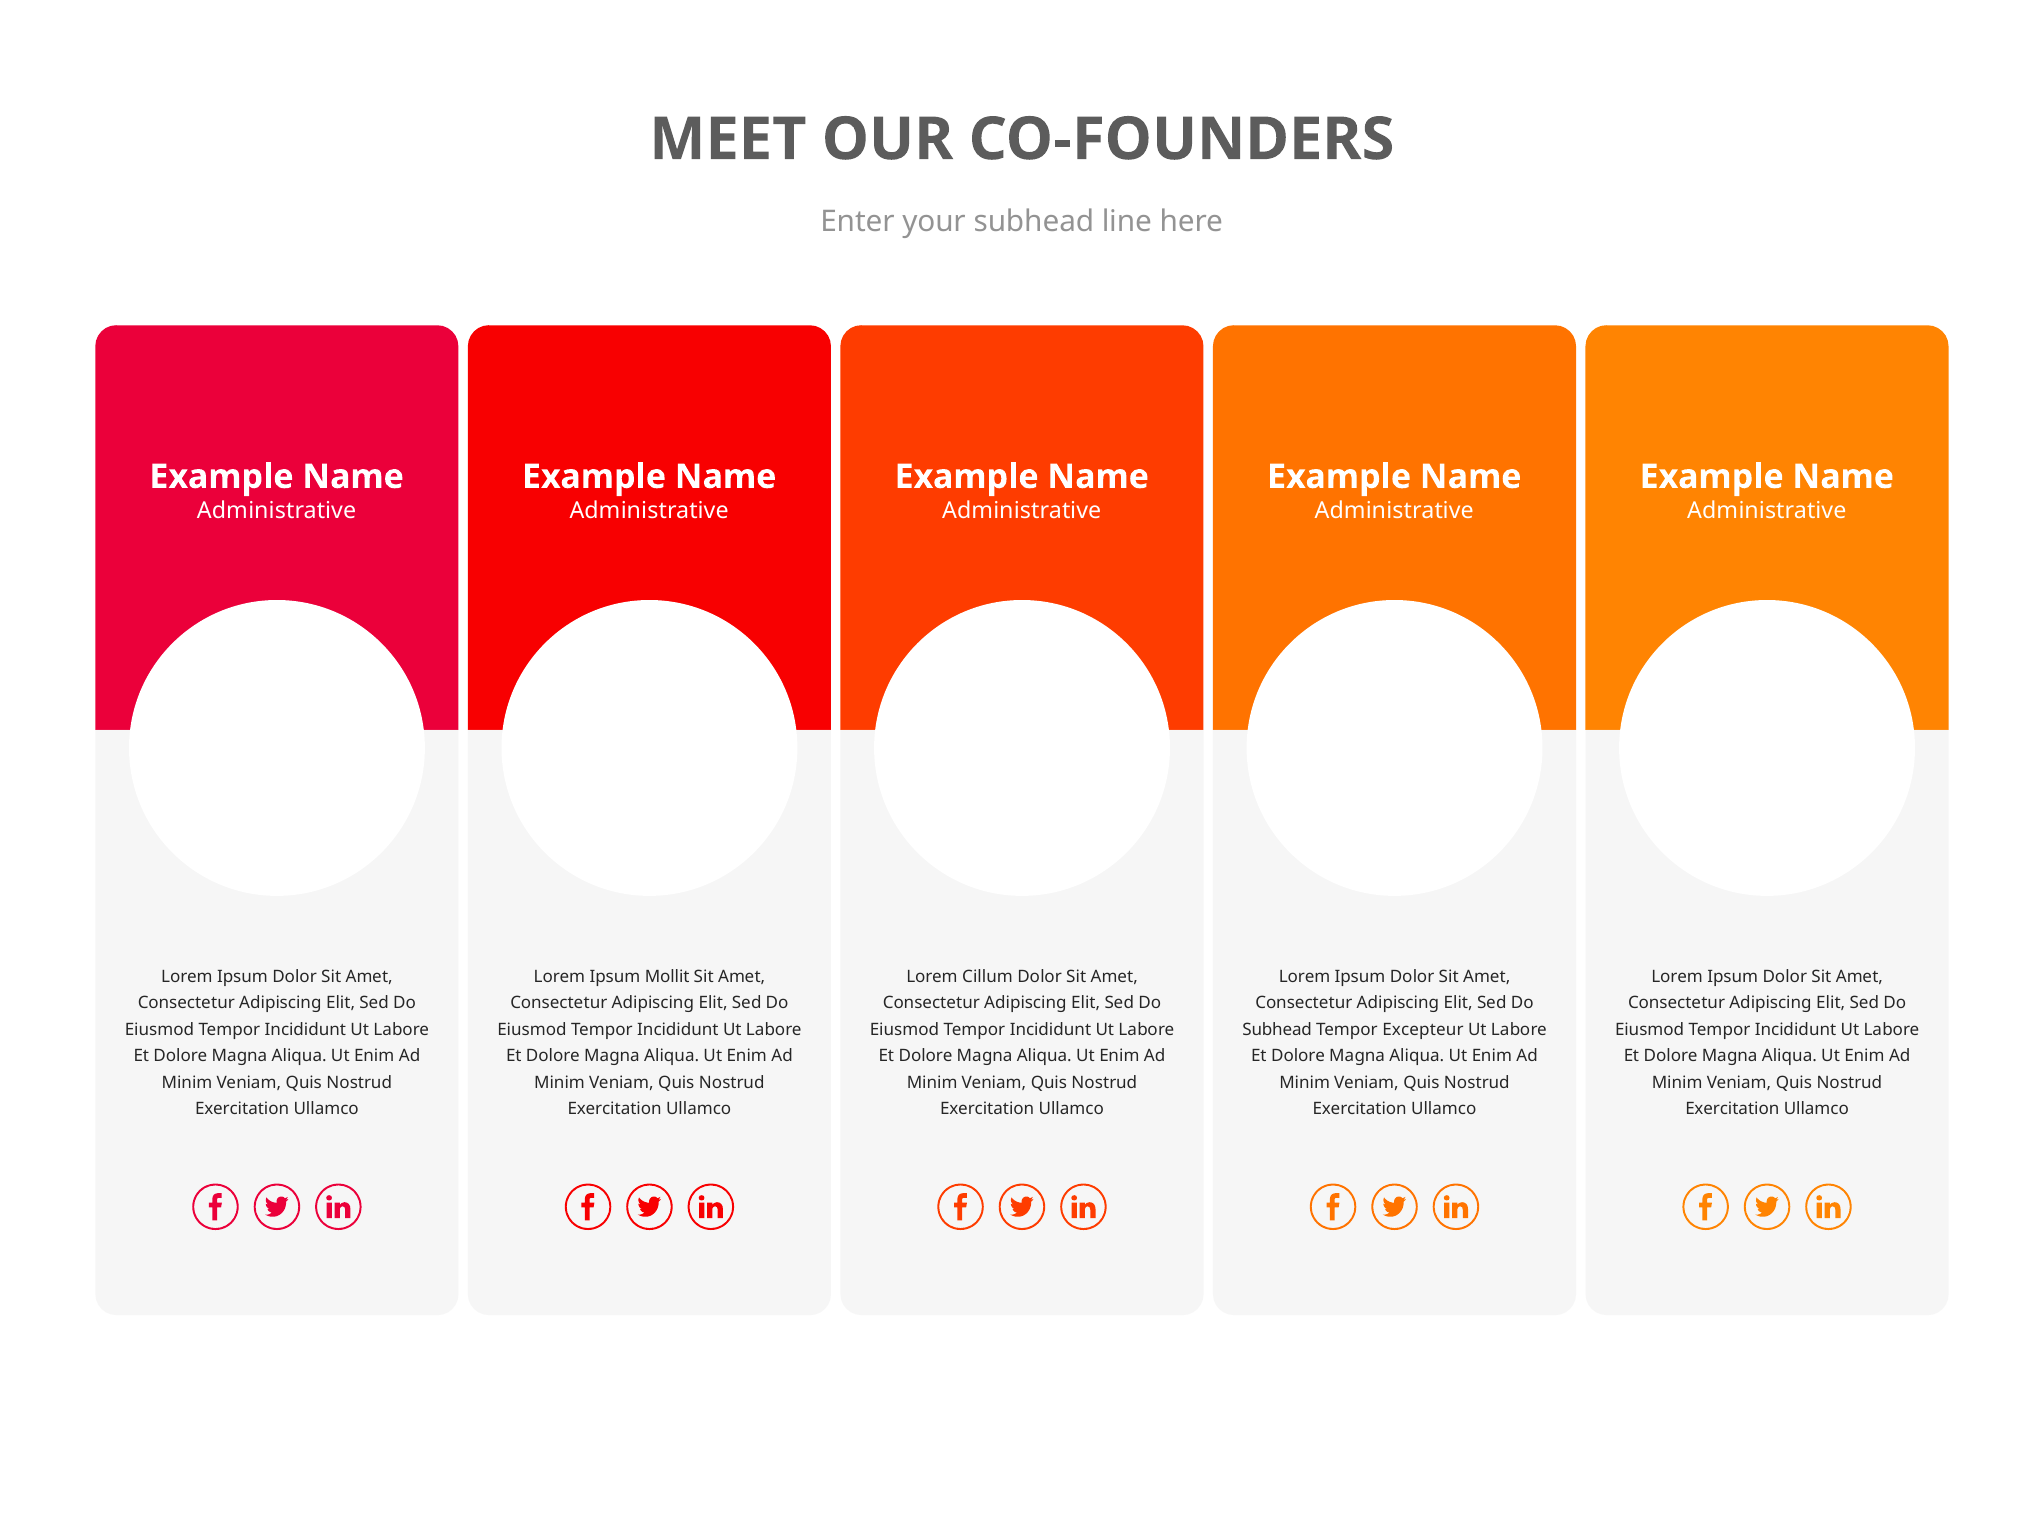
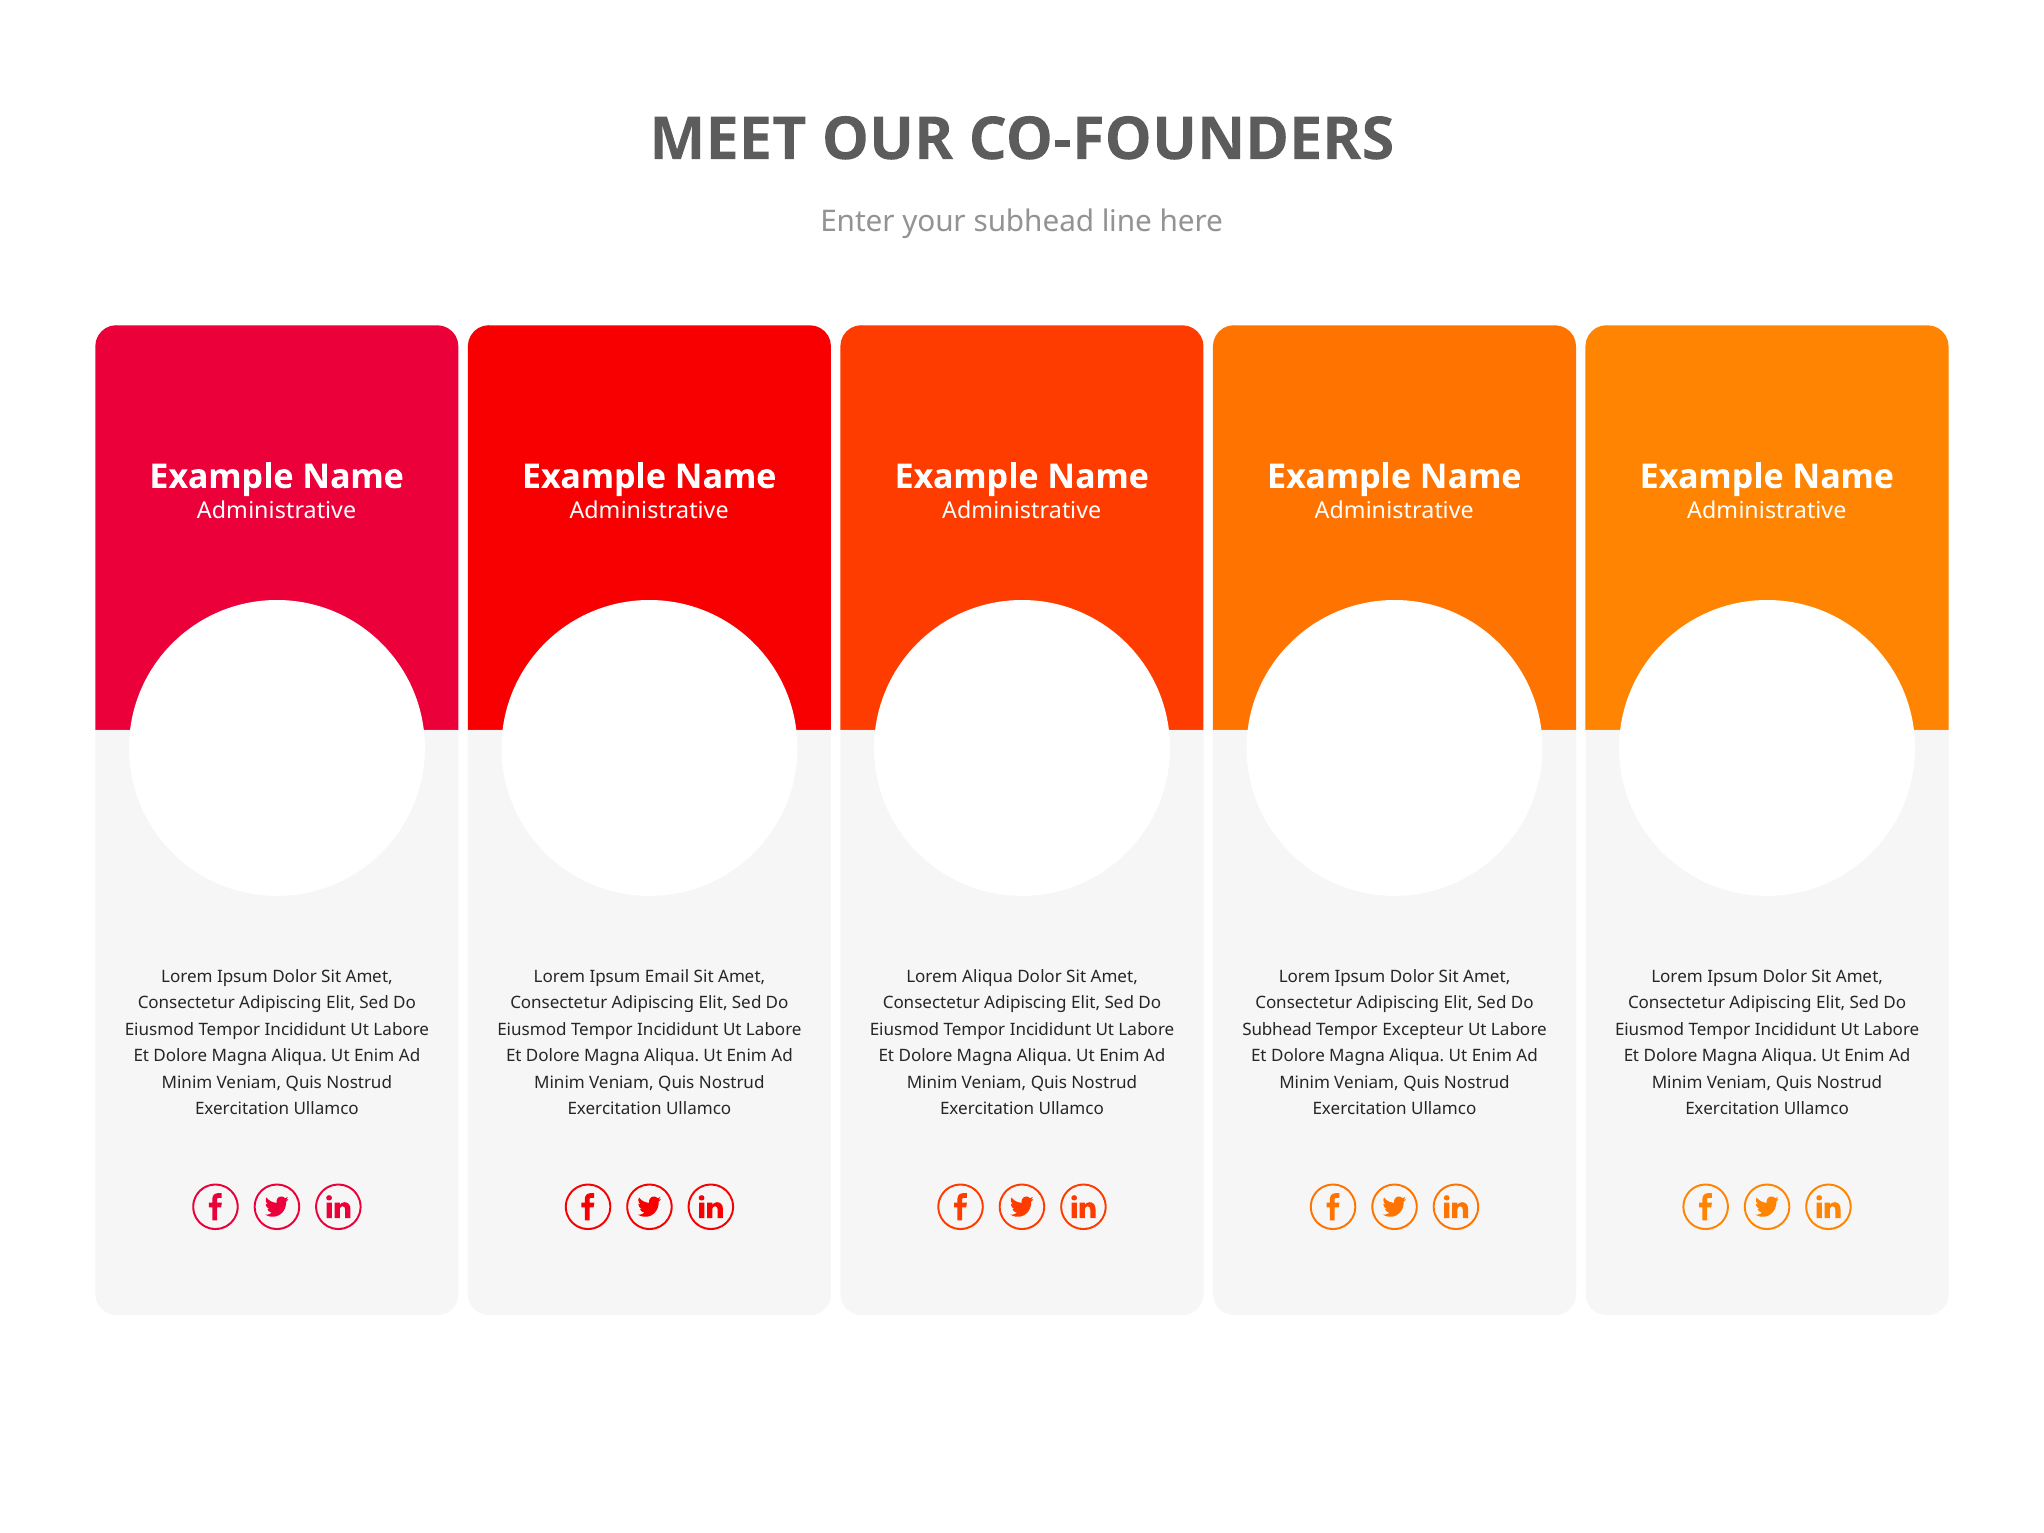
Mollit: Mollit -> Email
Lorem Cillum: Cillum -> Aliqua
